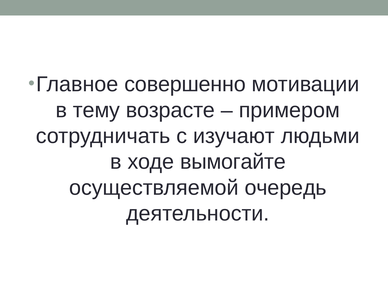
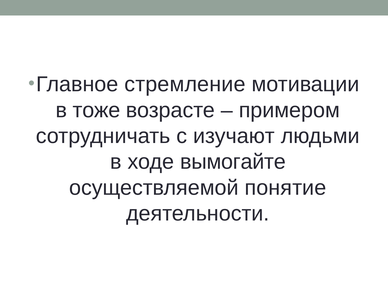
совершенно: совершенно -> стремление
тему: тему -> тоже
очередь: очередь -> понятие
